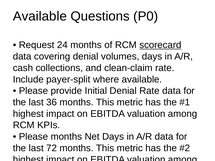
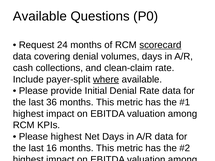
where underline: none -> present
Please months: months -> highest
72: 72 -> 16
